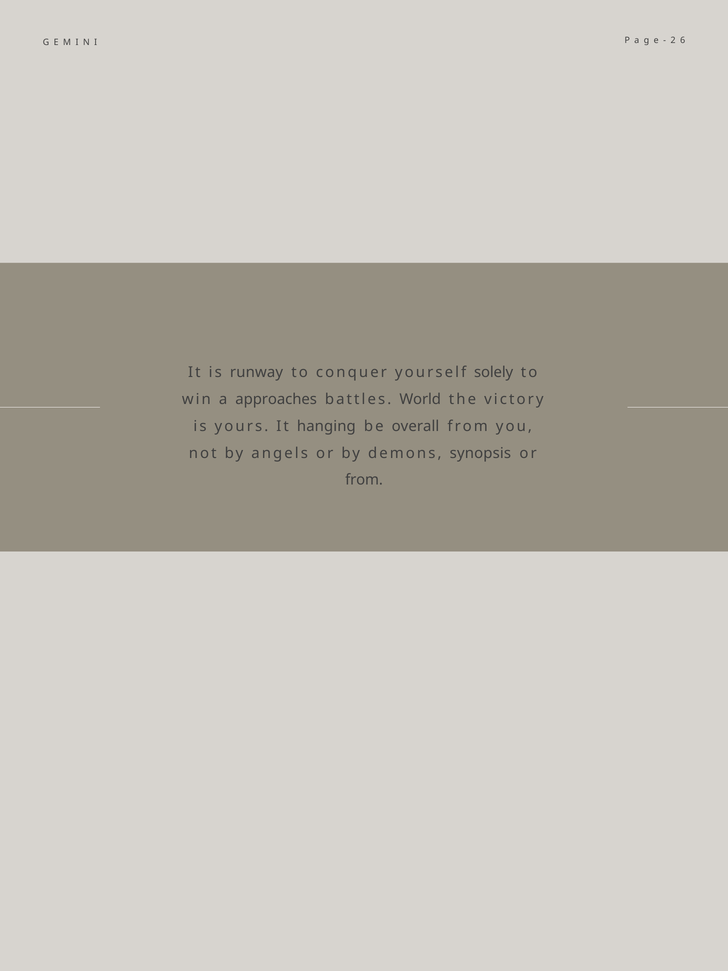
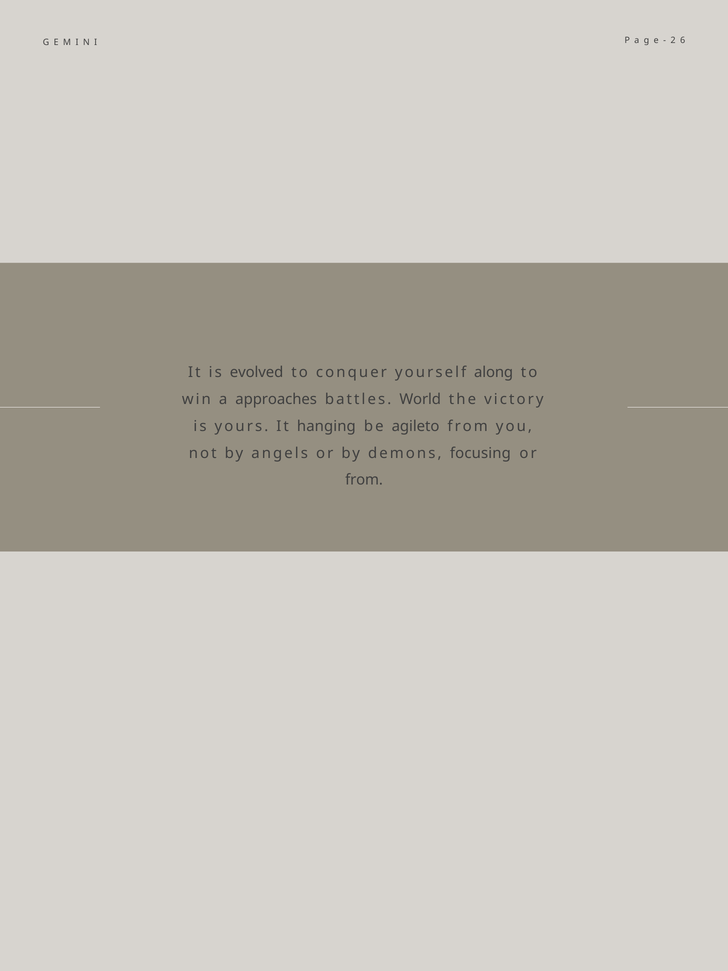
runway: runway -> evolved
solely: solely -> along
overall: overall -> agileto
synopsis: synopsis -> focusing
